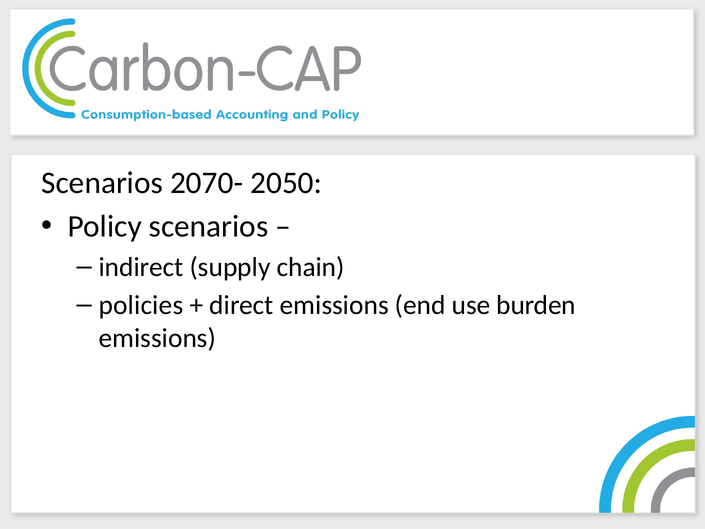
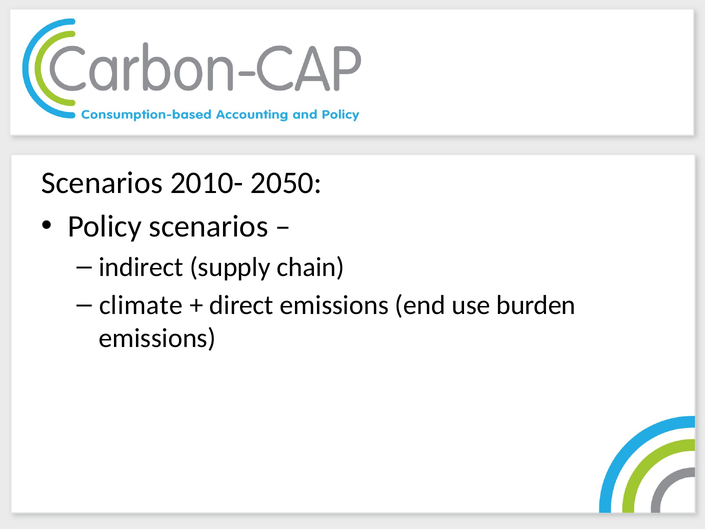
2070-: 2070- -> 2010-
policies: policies -> climate
